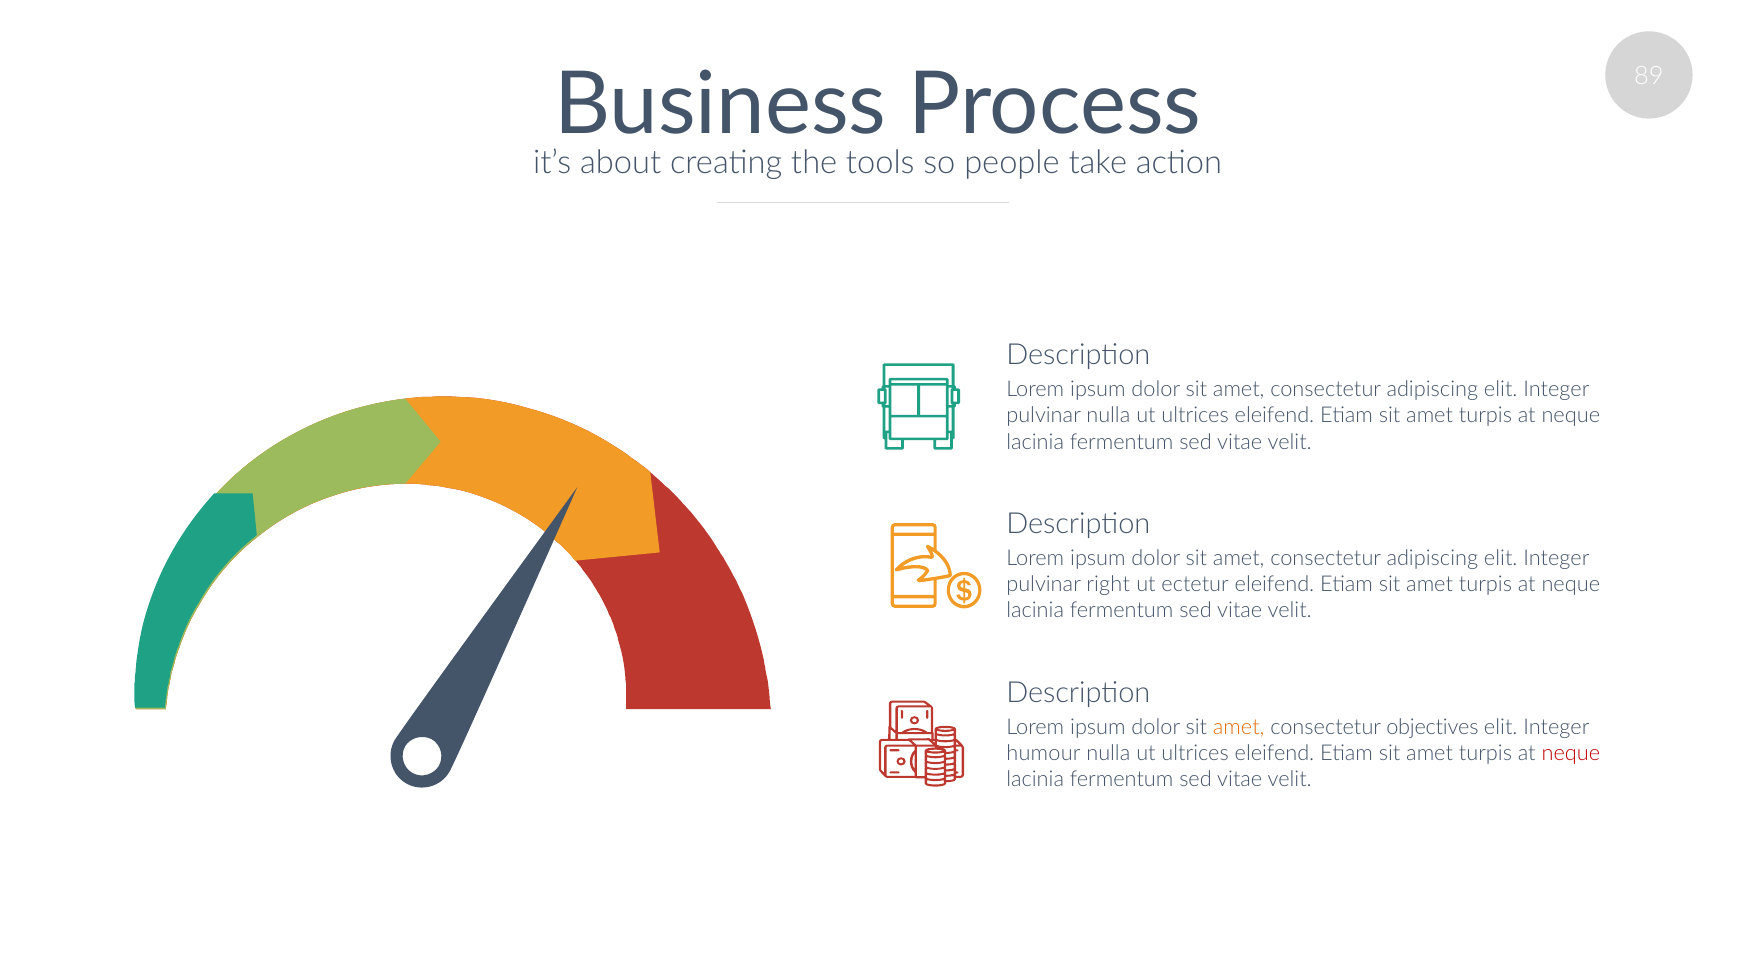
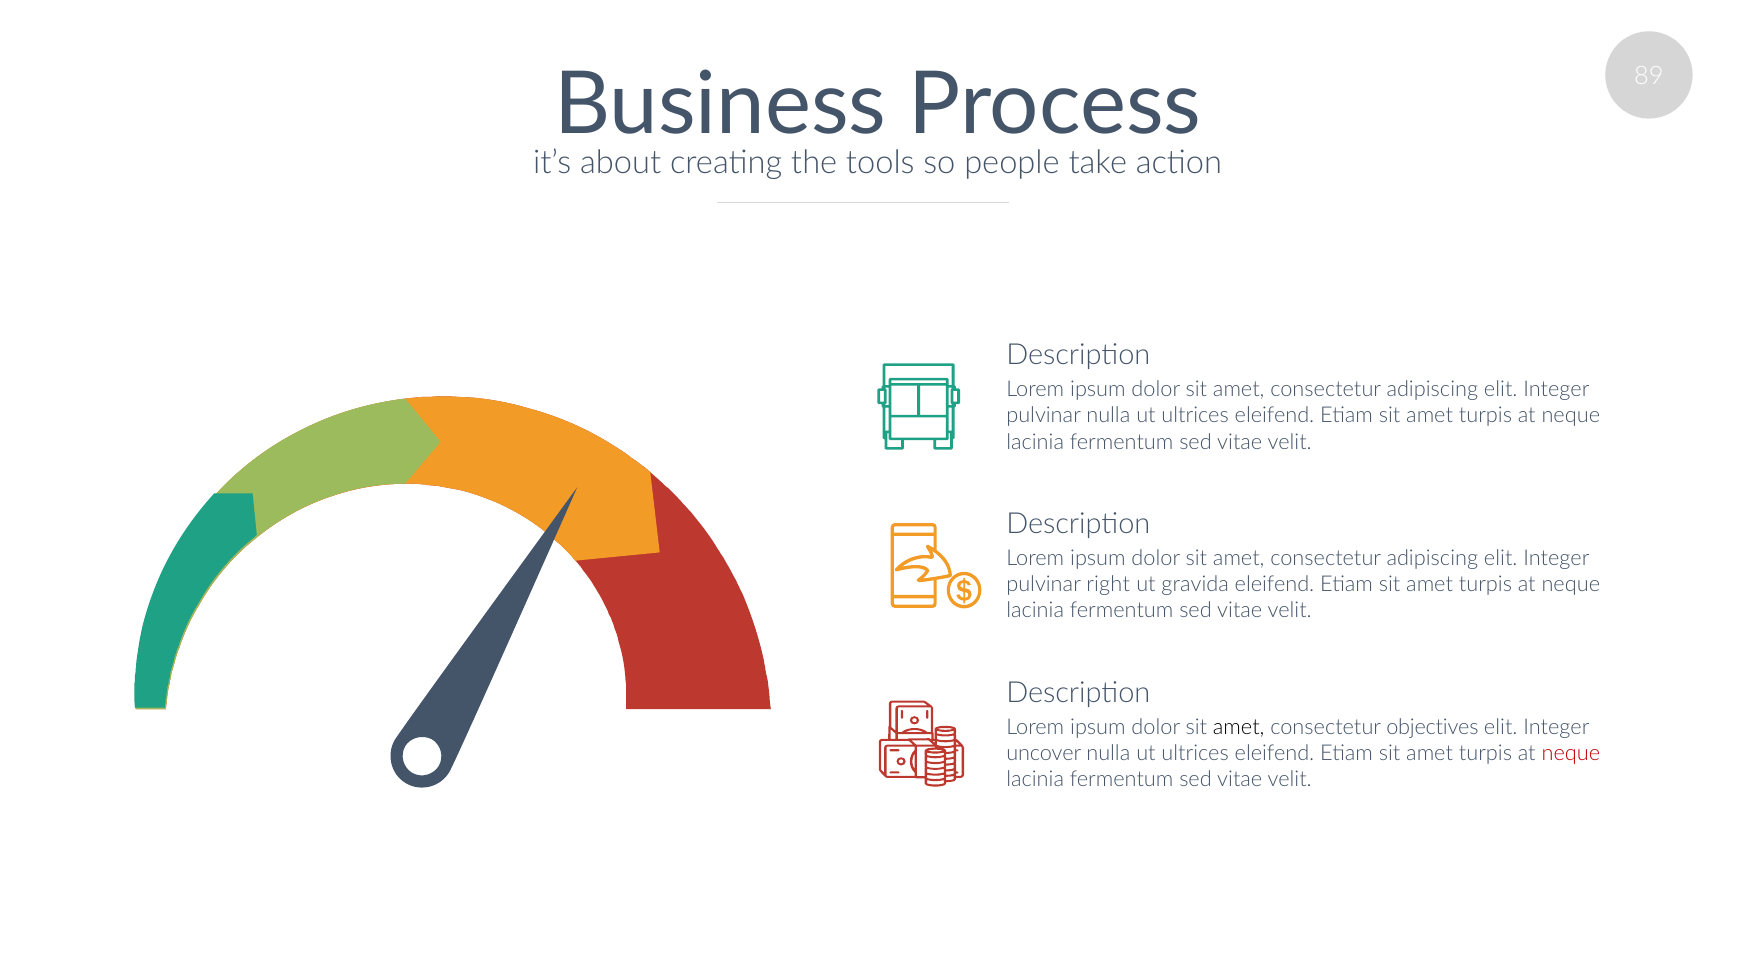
ectetur: ectetur -> gravida
amet at (1239, 727) colour: orange -> black
humour: humour -> uncover
